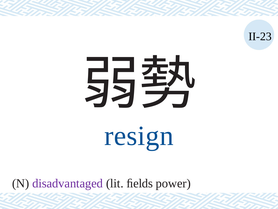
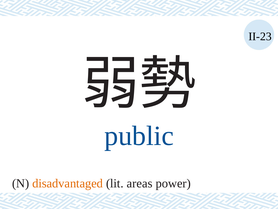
resign: resign -> public
disadvantaged colour: purple -> orange
ﬁelds: ﬁelds -> areas
